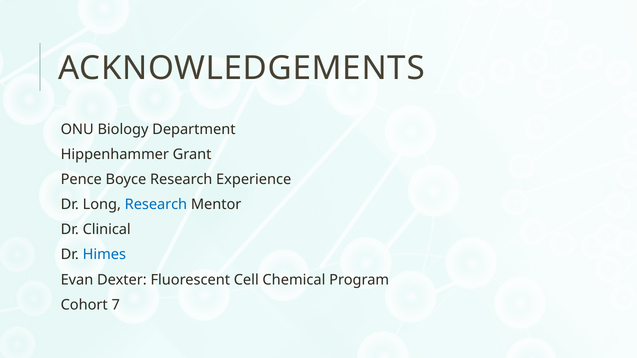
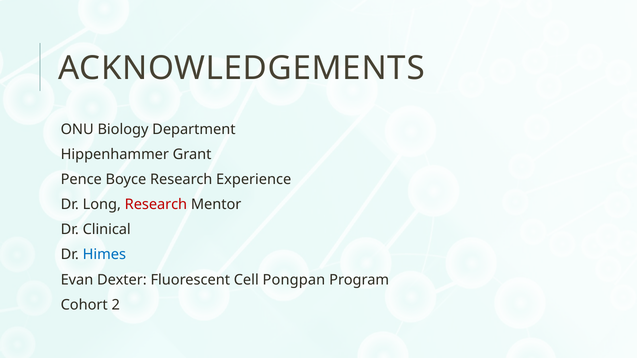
Research at (156, 205) colour: blue -> red
Chemical: Chemical -> Pongpan
7: 7 -> 2
